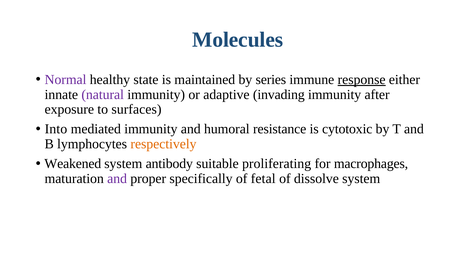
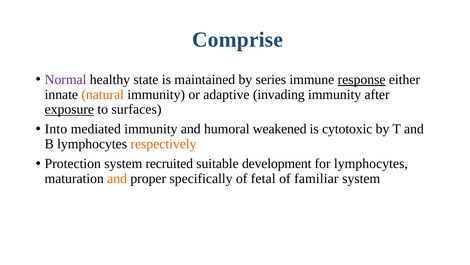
Molecules: Molecules -> Comprise
natural colour: purple -> orange
exposure underline: none -> present
resistance: resistance -> weakened
Weakened: Weakened -> Protection
antibody: antibody -> recruited
proliferating: proliferating -> development
for macrophages: macrophages -> lymphocytes
and at (117, 178) colour: purple -> orange
dissolve: dissolve -> familiar
